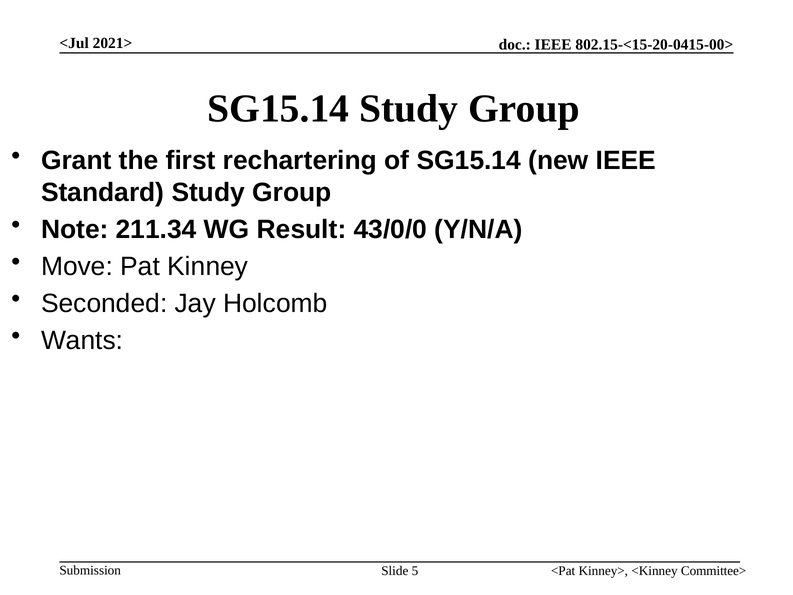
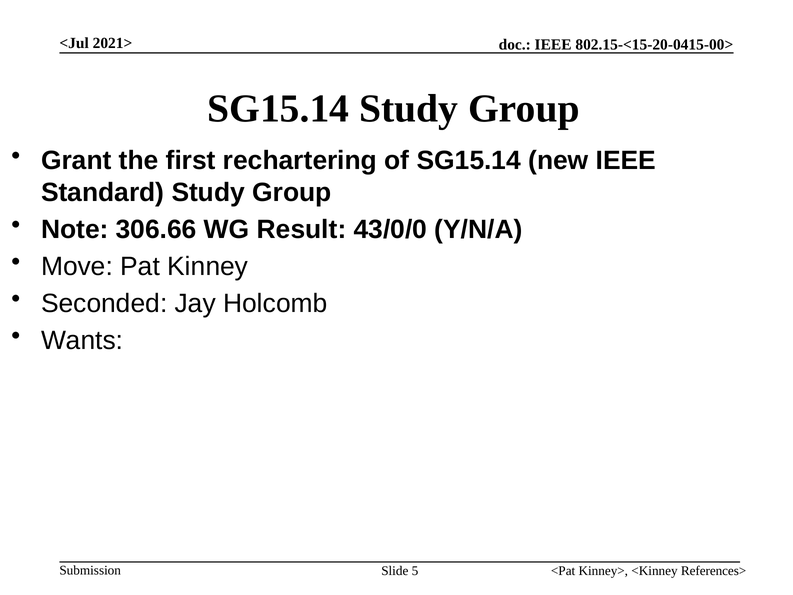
211.34: 211.34 -> 306.66
Committee>: Committee> -> References>
